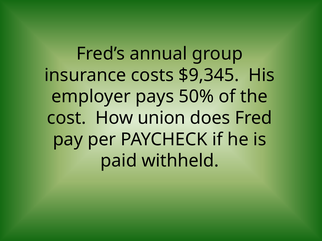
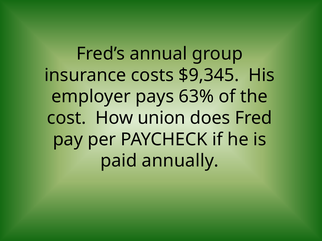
50%: 50% -> 63%
withheld: withheld -> annually
